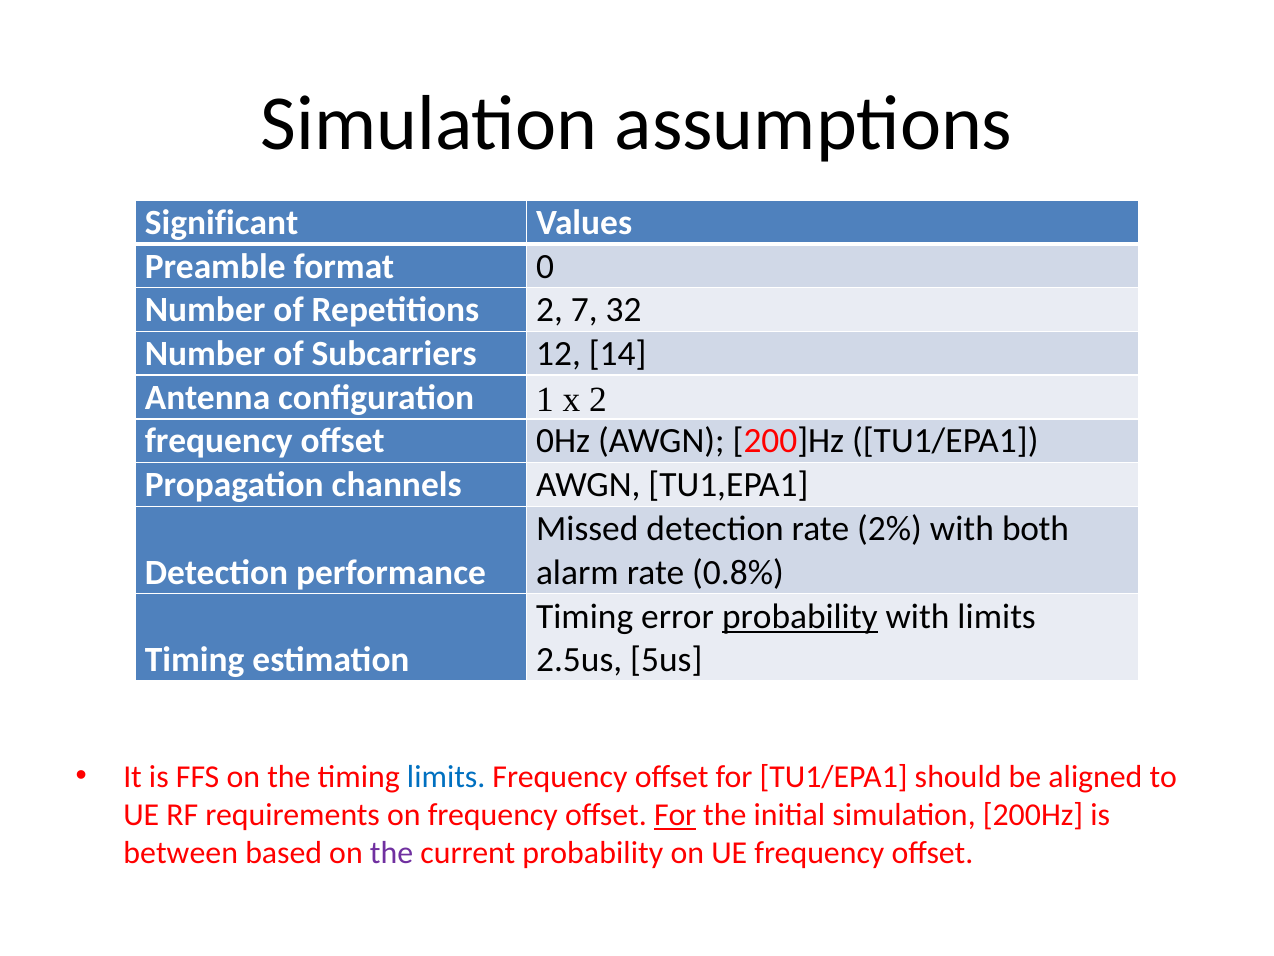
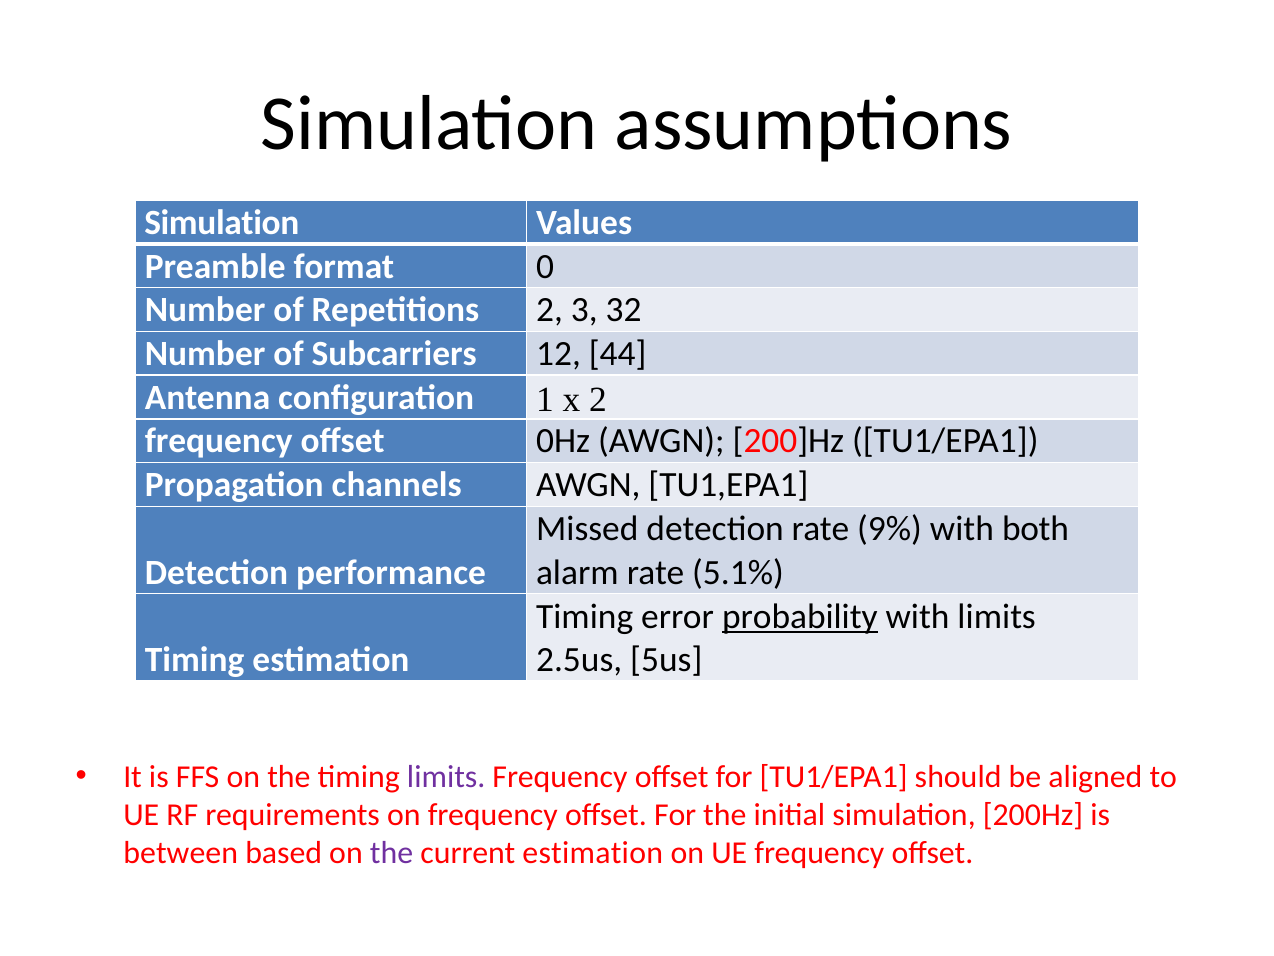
Significant at (222, 223): Significant -> Simulation
7: 7 -> 3
14: 14 -> 44
2%: 2% -> 9%
0.8%: 0.8% -> 5.1%
limits at (446, 776) colour: blue -> purple
For at (675, 815) underline: present -> none
current probability: probability -> estimation
